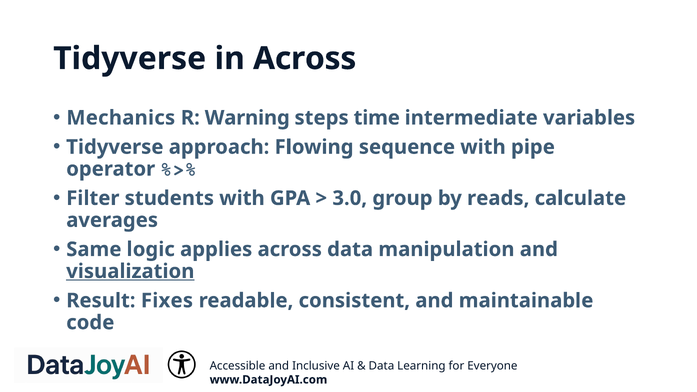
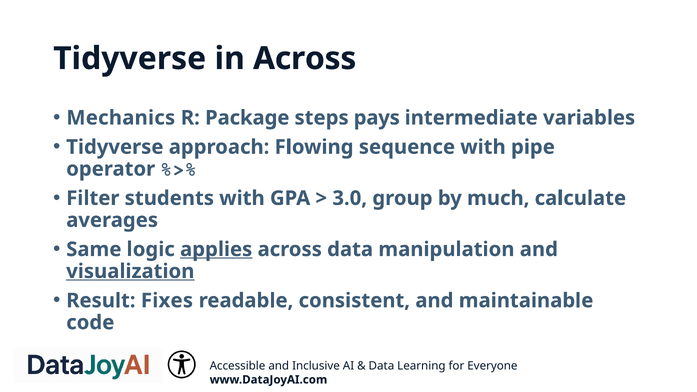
Warning: Warning -> Package
time: time -> pays
reads: reads -> much
applies underline: none -> present
